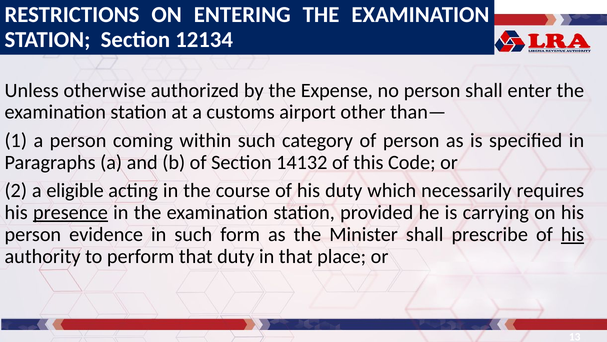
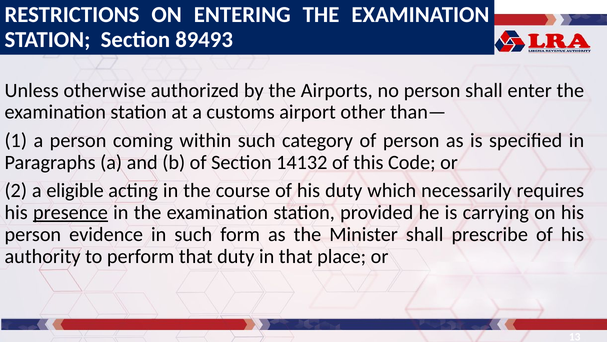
12134: 12134 -> 89493
Expense: Expense -> Airports
his at (573, 234) underline: present -> none
